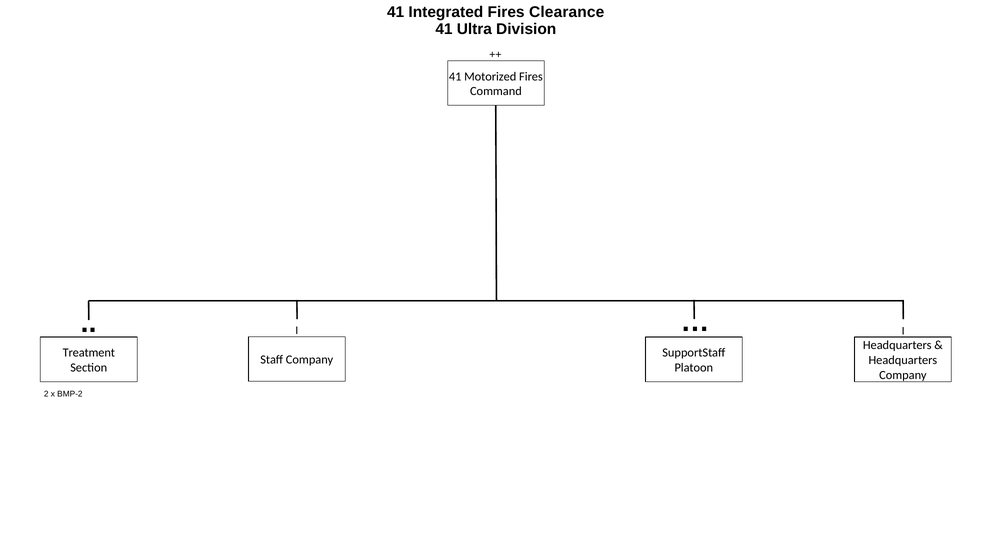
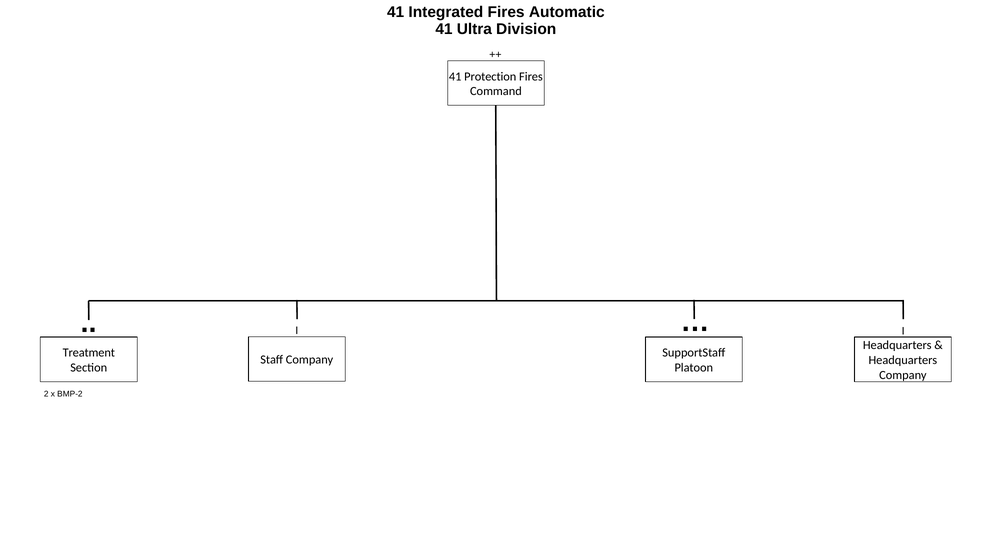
Clearance: Clearance -> Automatic
Motorized: Motorized -> Protection
